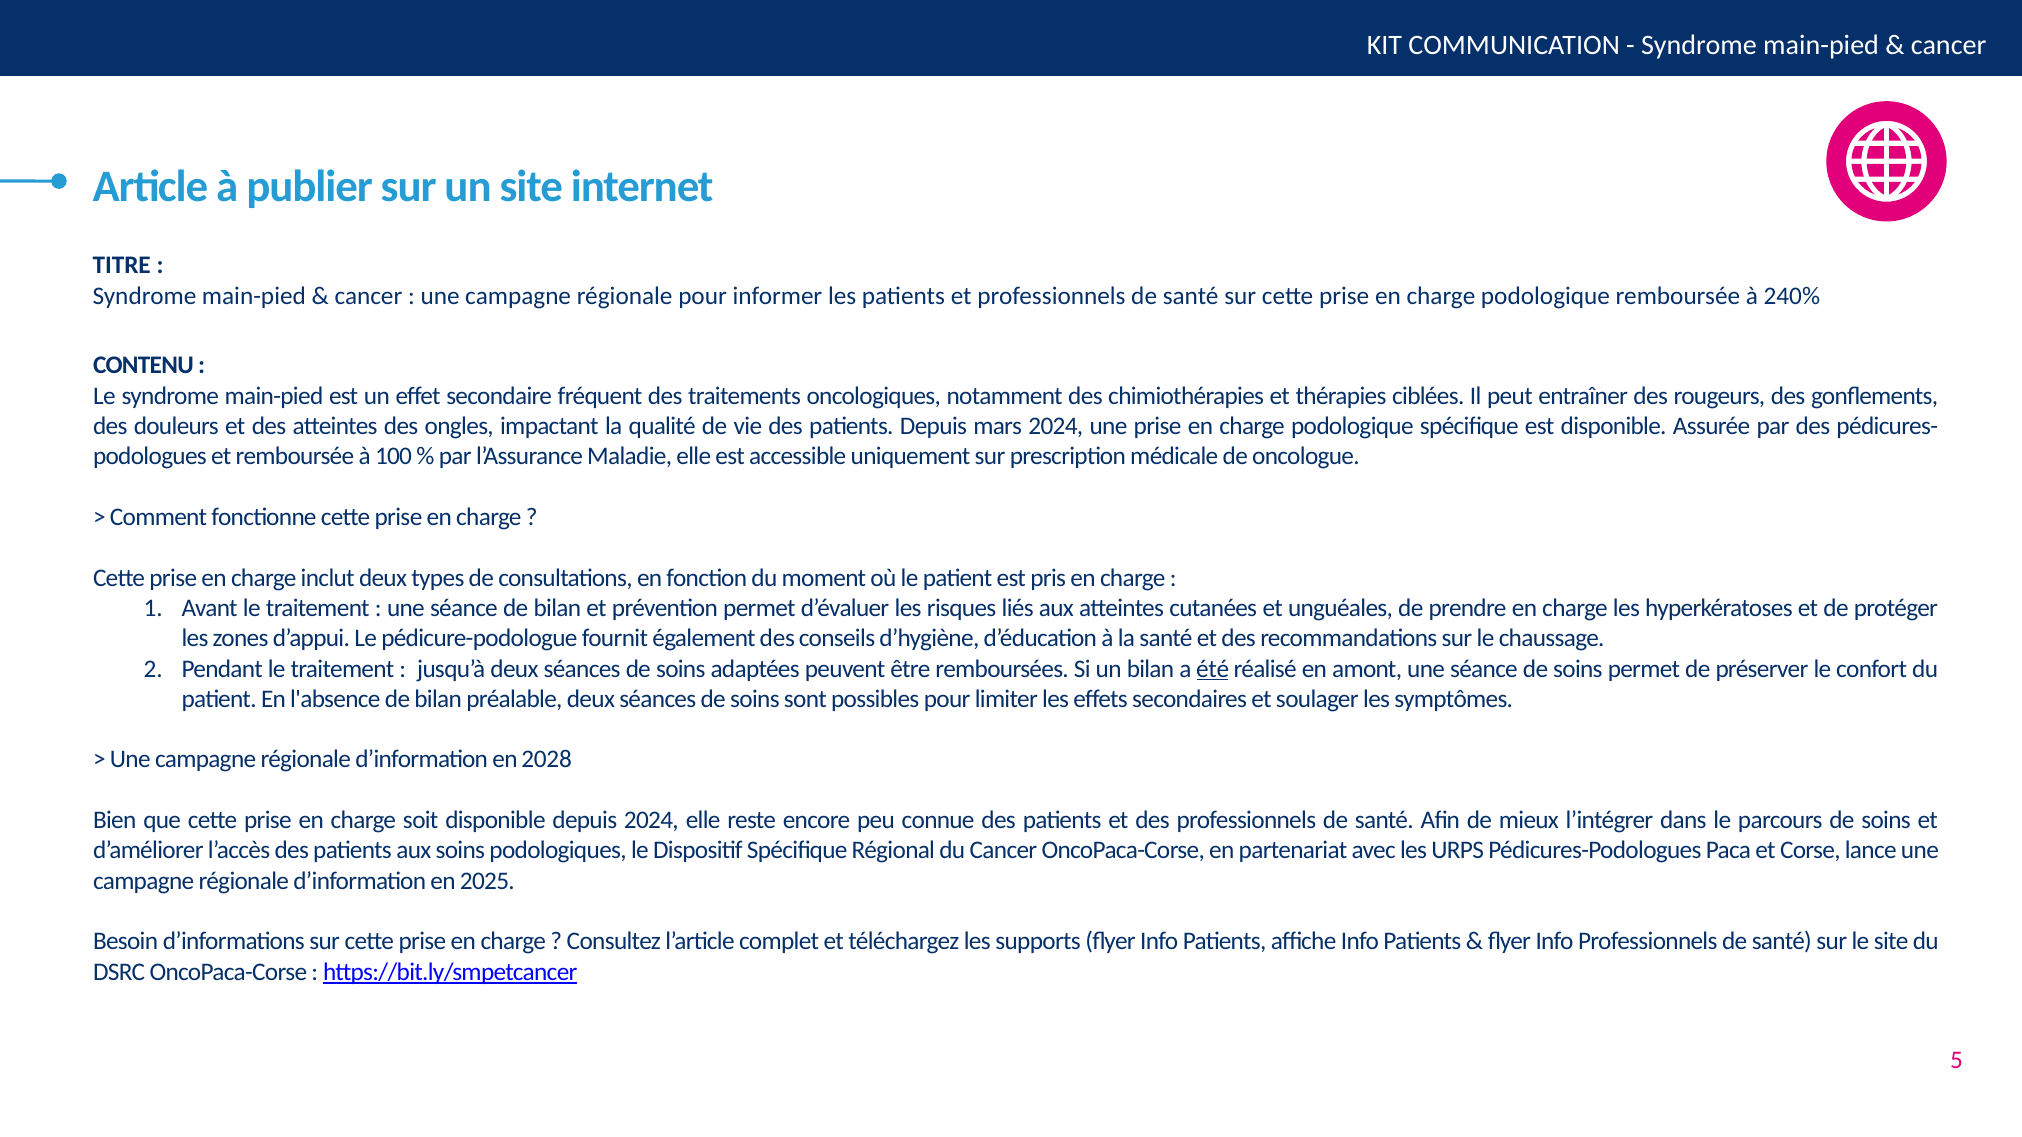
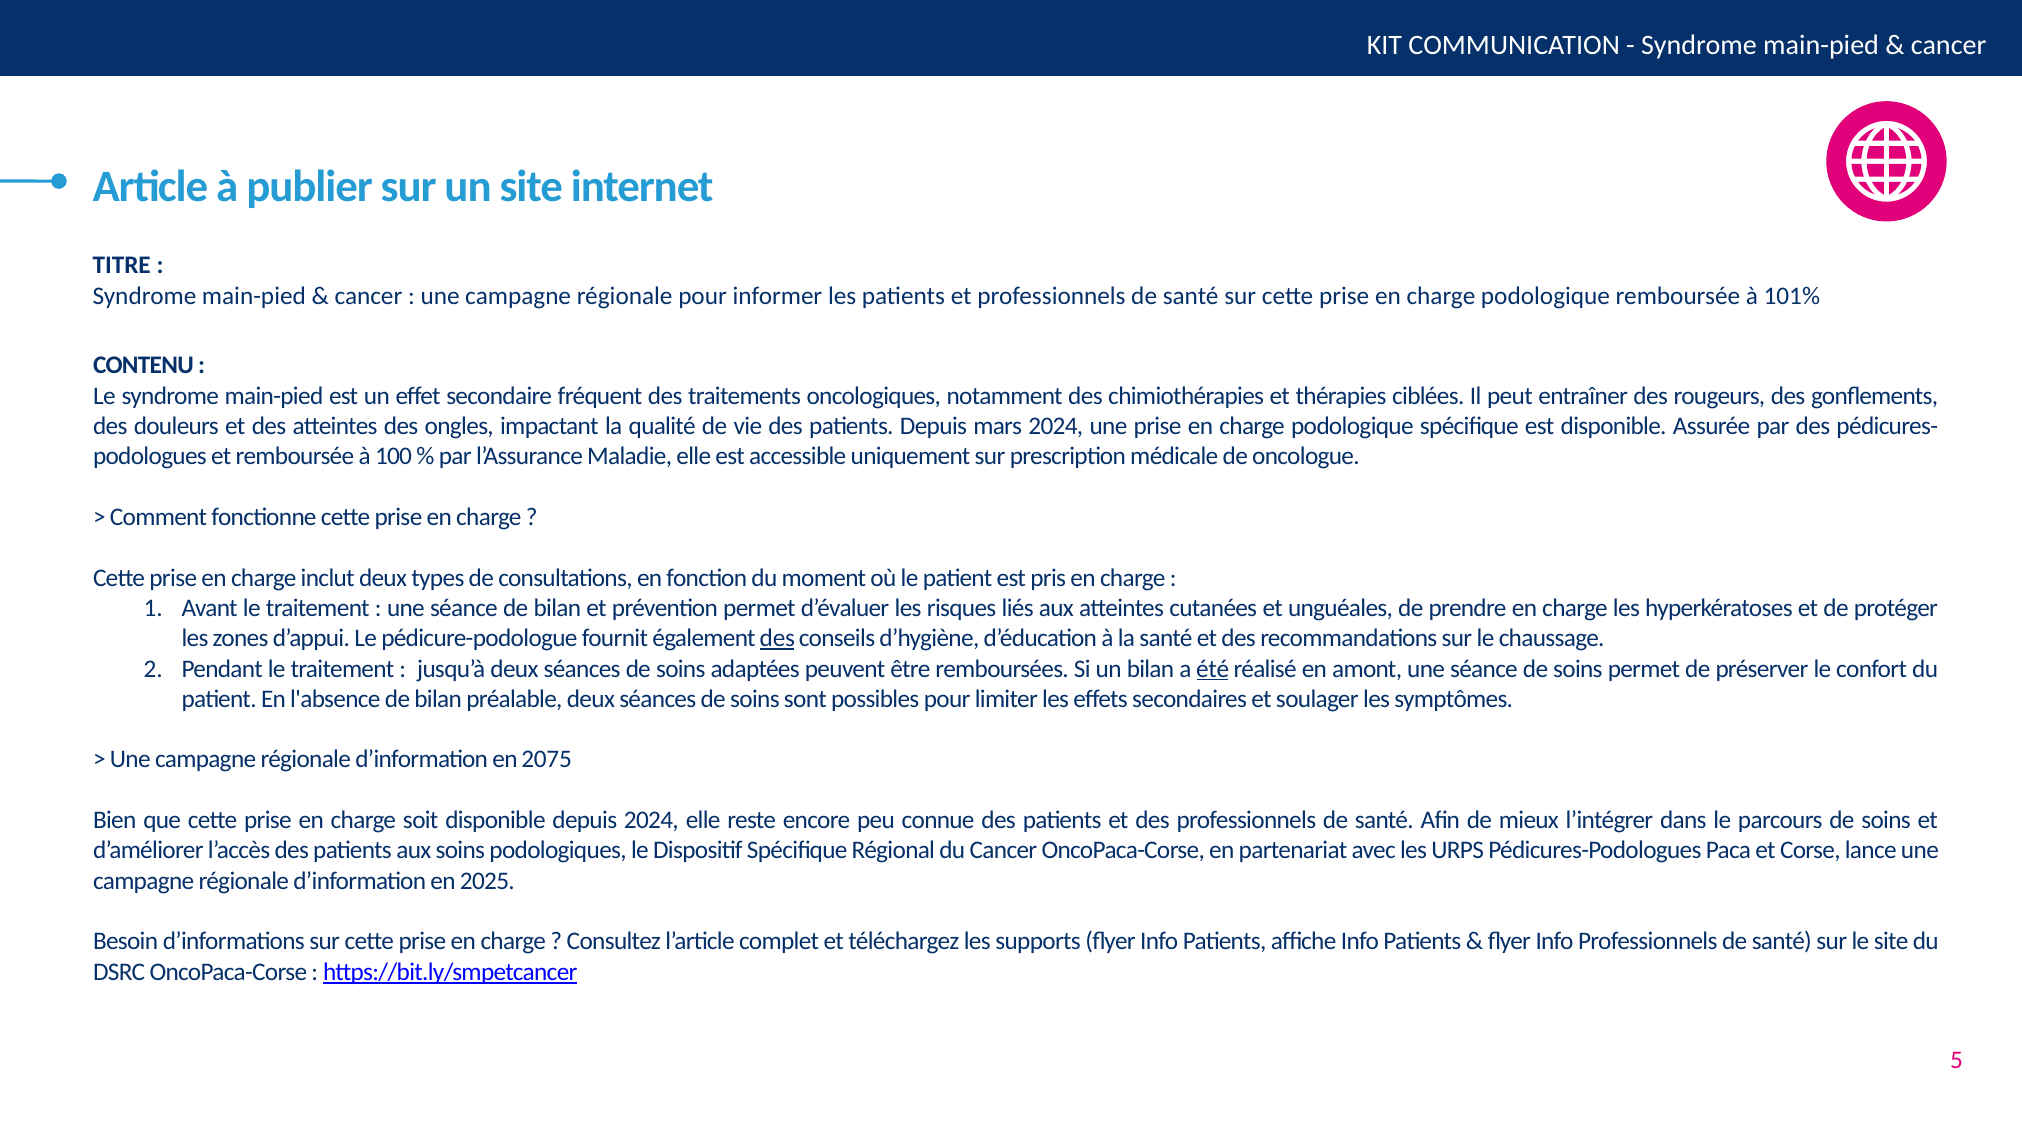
240%: 240% -> 101%
des at (777, 639) underline: none -> present
2028: 2028 -> 2075
